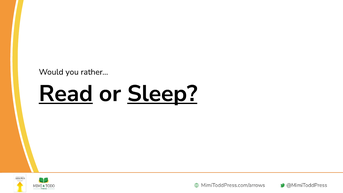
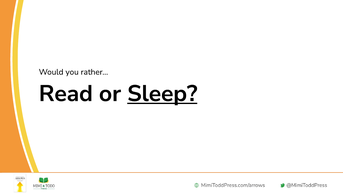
Read underline: present -> none
